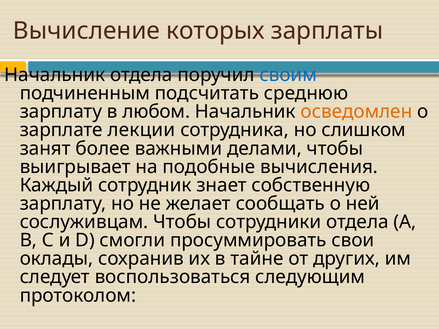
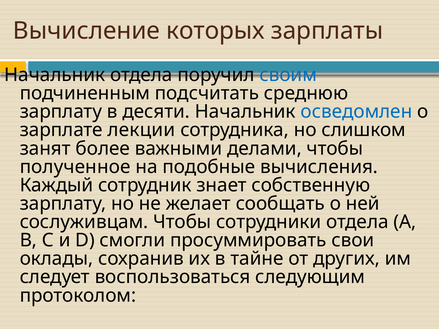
любом: любом -> десяти
осведомлен colour: orange -> blue
выигрывает: выигрывает -> полученное
